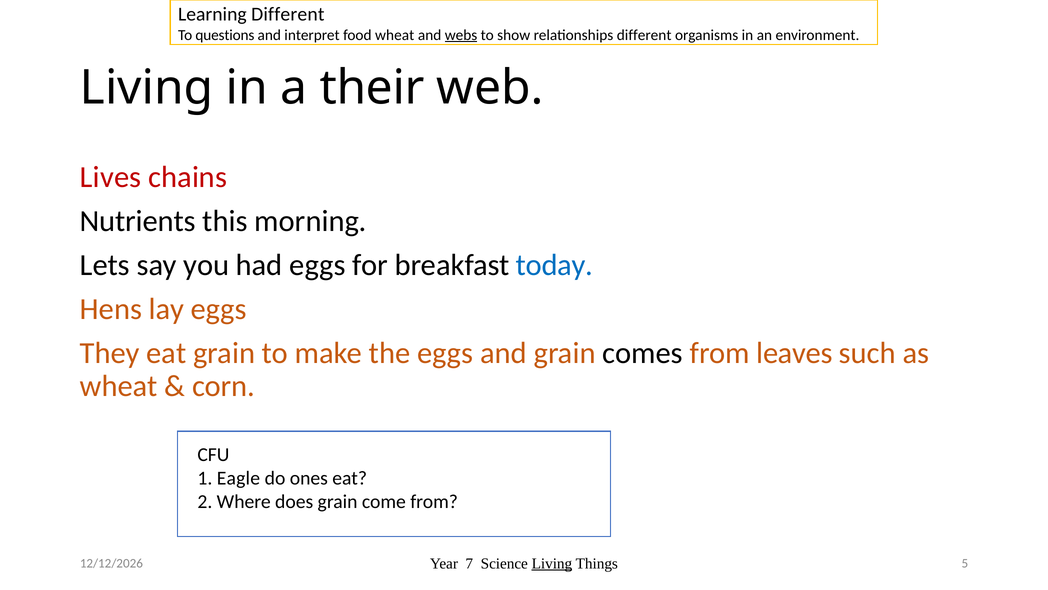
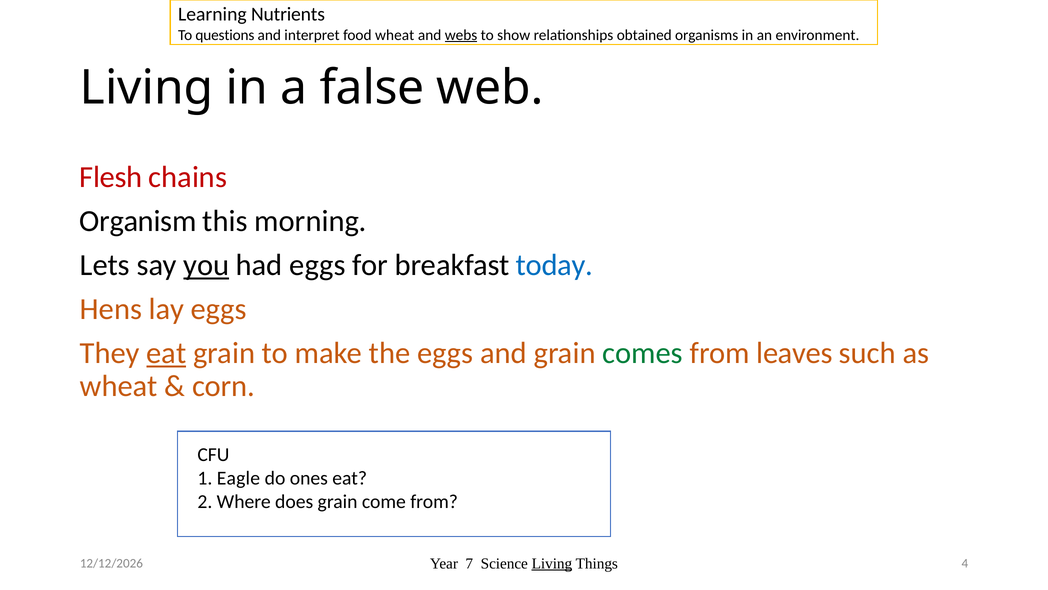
Learning Different: Different -> Nutrients
relationships different: different -> obtained
their: their -> false
Lives: Lives -> Flesh
Nutrients: Nutrients -> Organism
you underline: none -> present
eat at (166, 353) underline: none -> present
comes colour: black -> green
5: 5 -> 4
